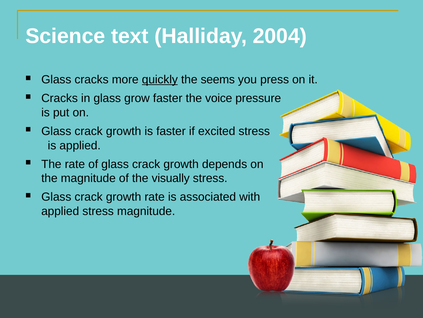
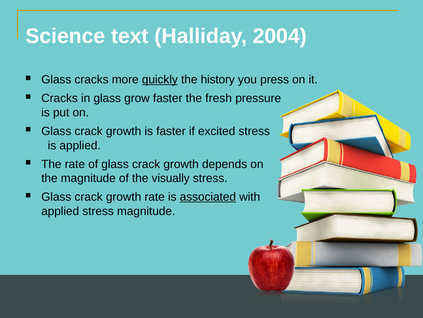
seems: seems -> history
voice: voice -> fresh
associated underline: none -> present
